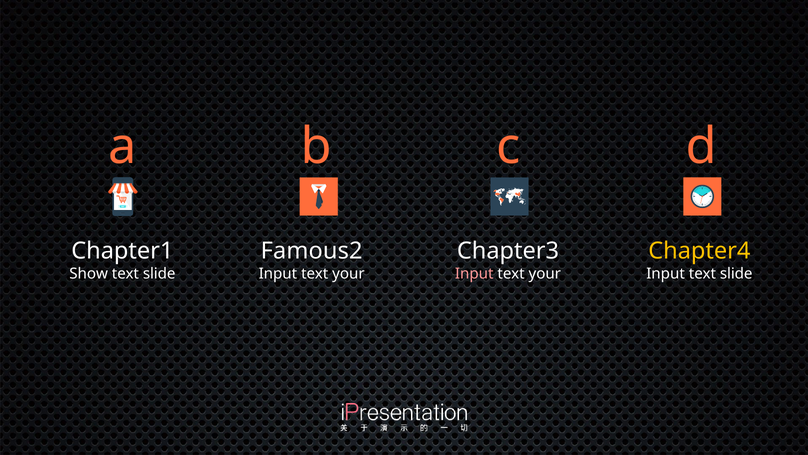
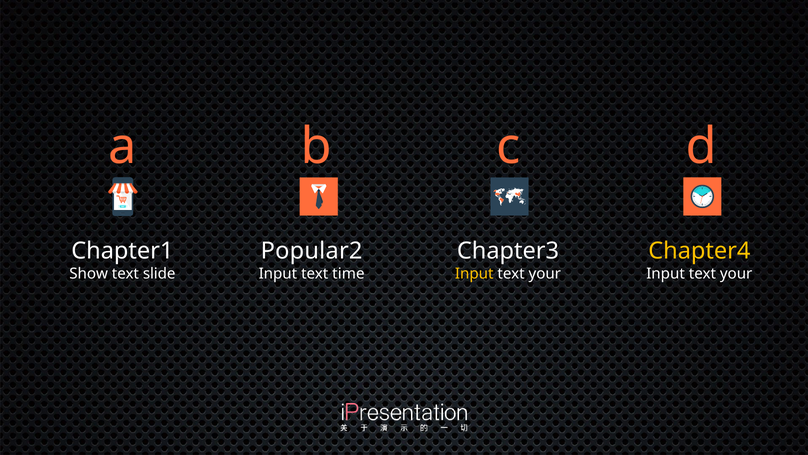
Famous2: Famous2 -> Popular2
your at (348, 273): your -> time
Input at (474, 273) colour: pink -> yellow
slide at (736, 273): slide -> your
